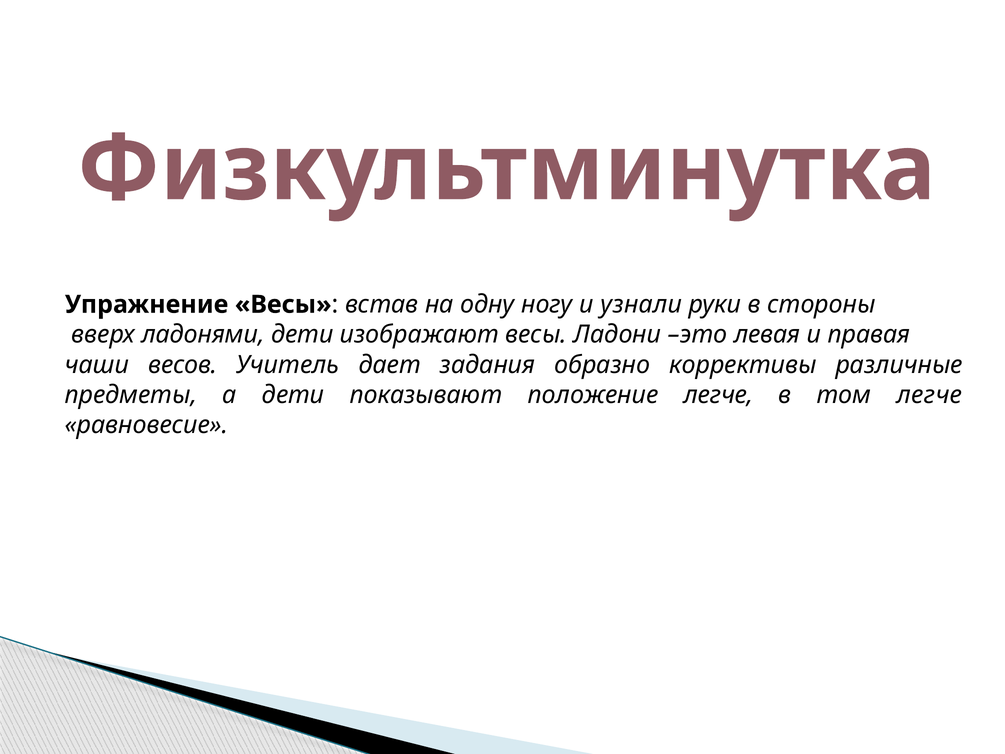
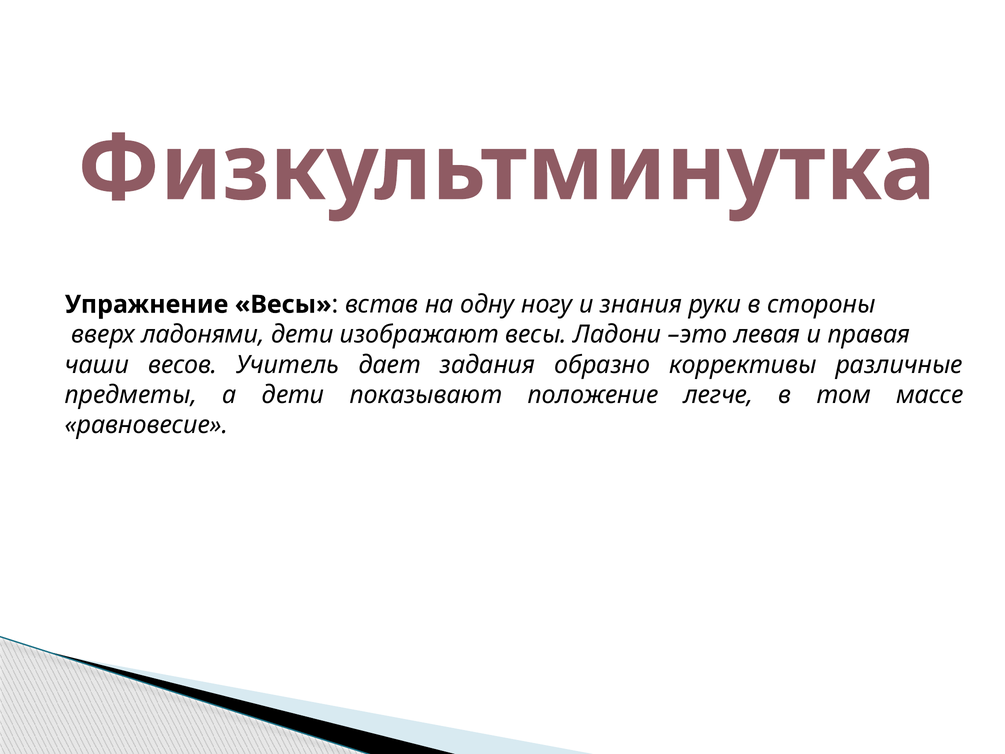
узнали: узнали -> знания
том легче: легче -> массе
